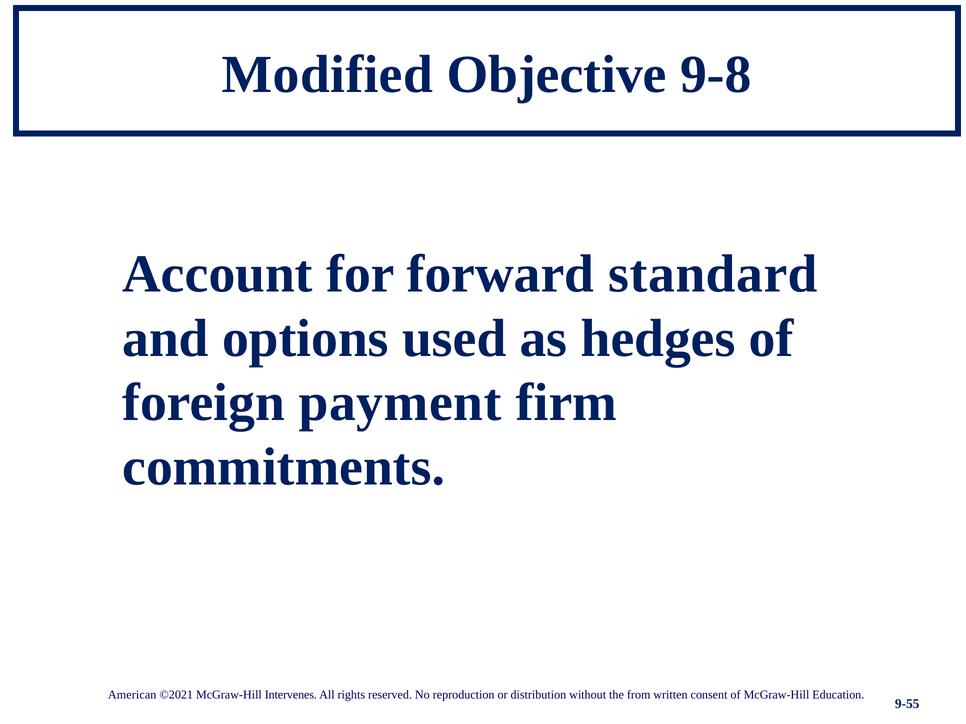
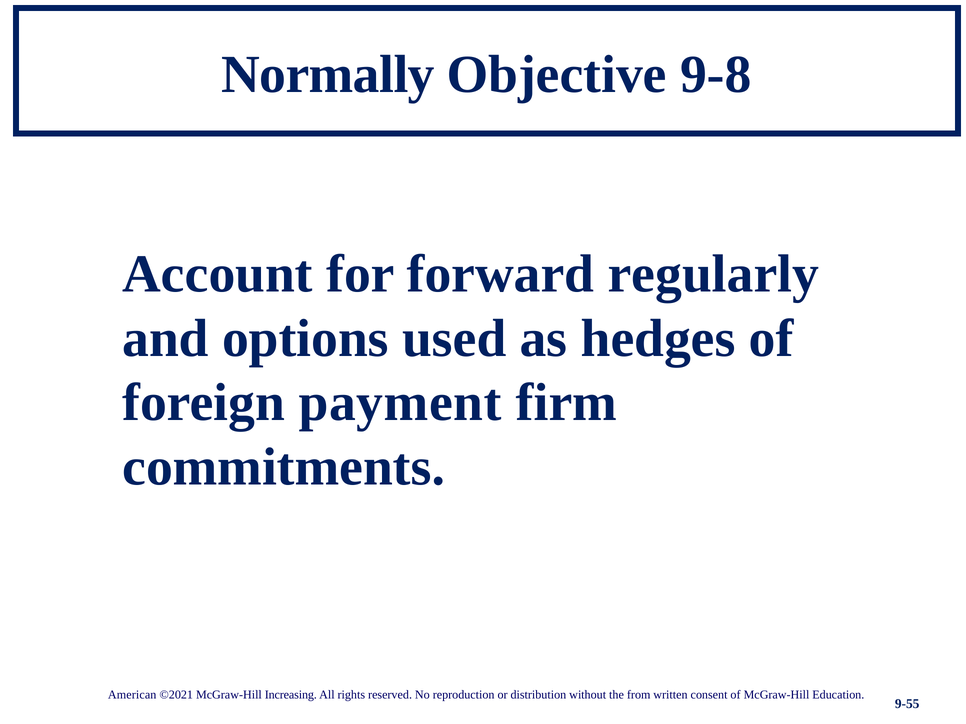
Modified: Modified -> Normally
standard: standard -> regularly
Intervenes: Intervenes -> Increasing
